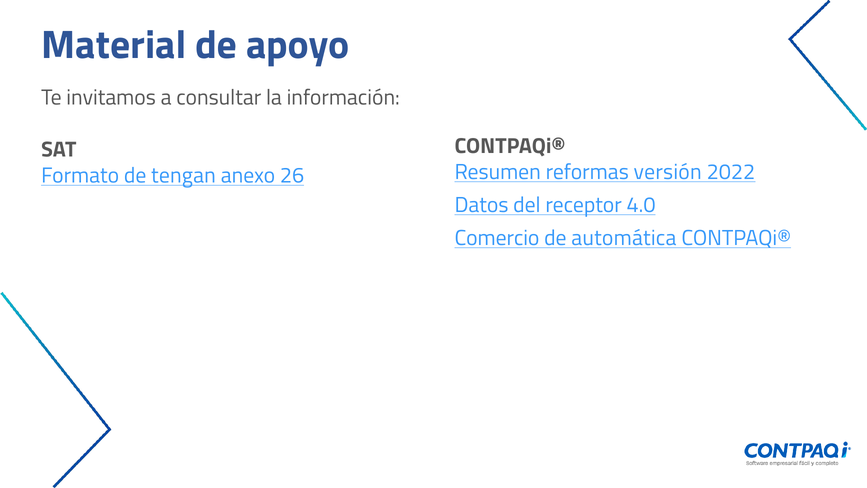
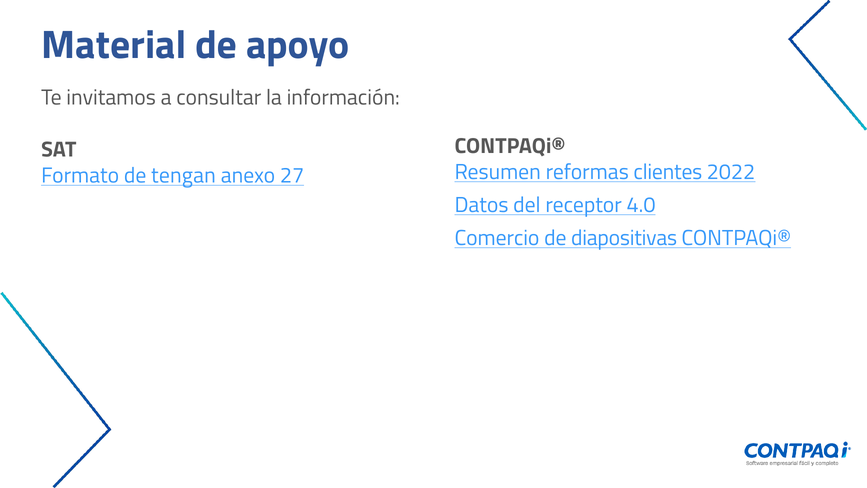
versión: versión -> clientes
26: 26 -> 27
automática: automática -> diapositivas
